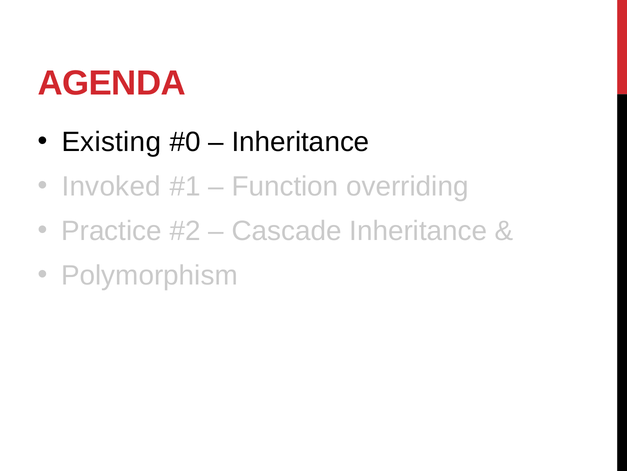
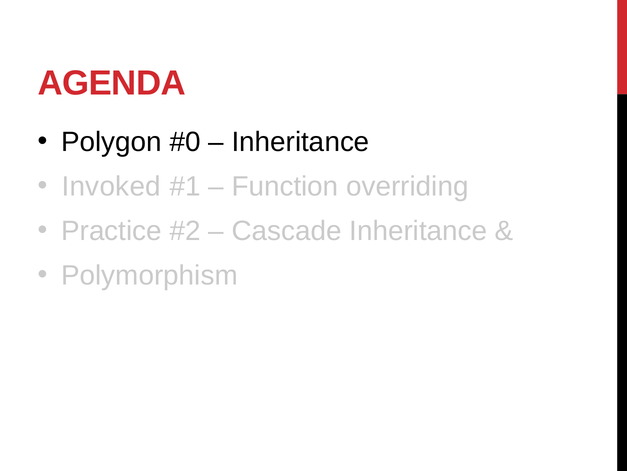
Existing: Existing -> Polygon
